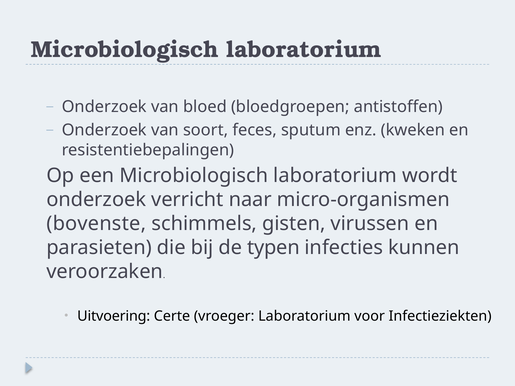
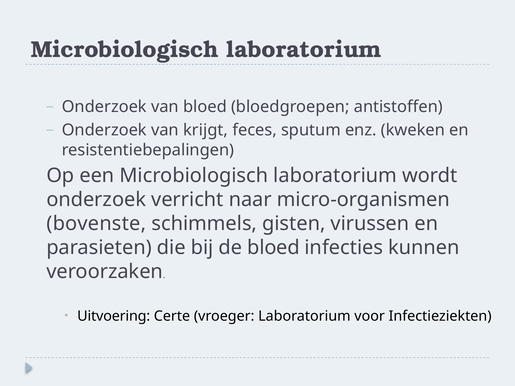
soort: soort -> krijgt
de typen: typen -> bloed
